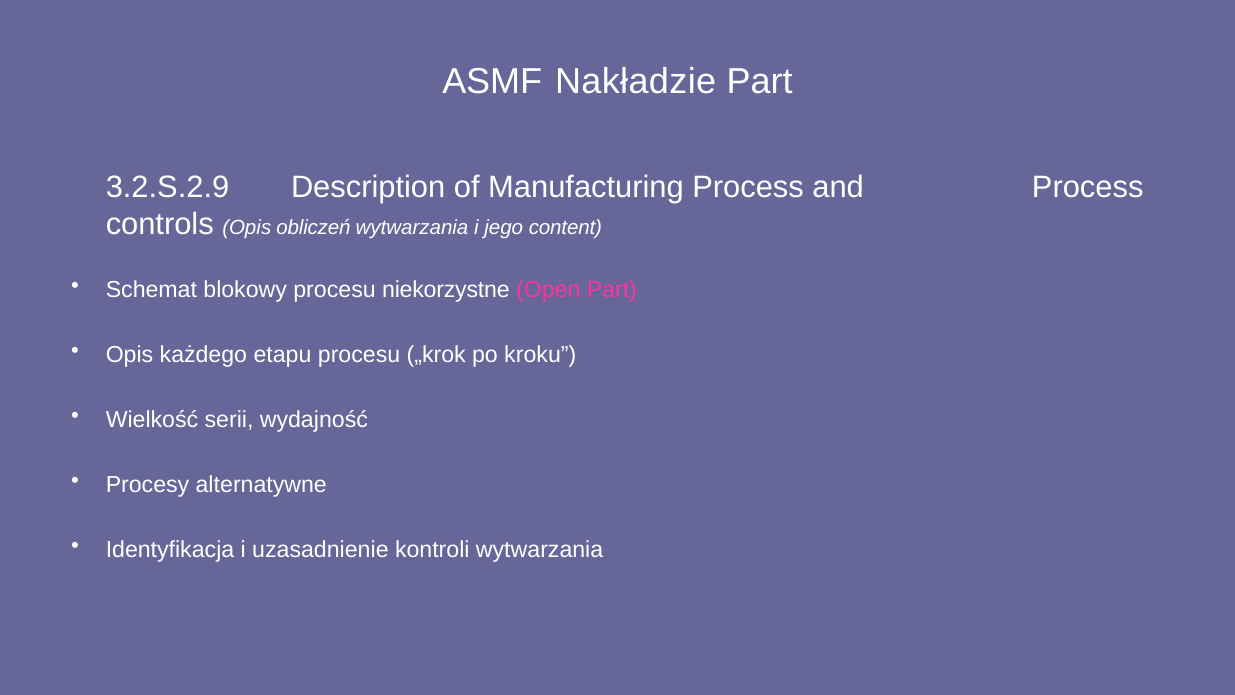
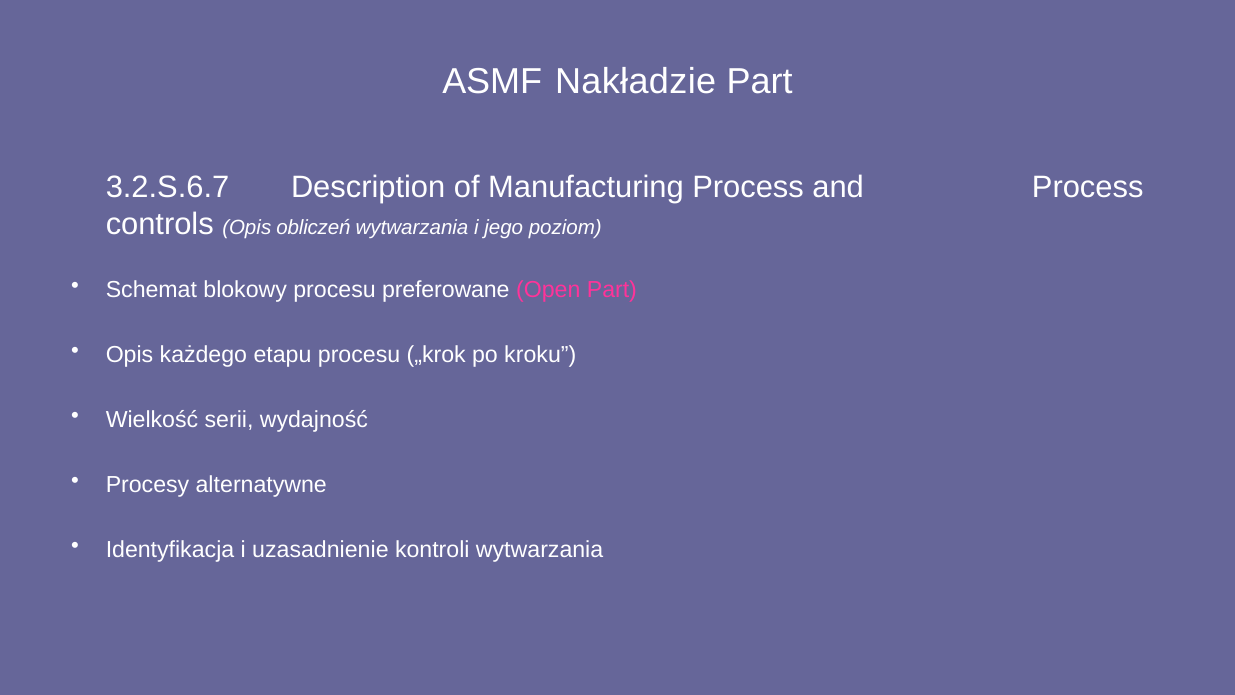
3.2.S.2.9: 3.2.S.2.9 -> 3.2.S.6.7
content: content -> poziom
niekorzystne: niekorzystne -> preferowane
